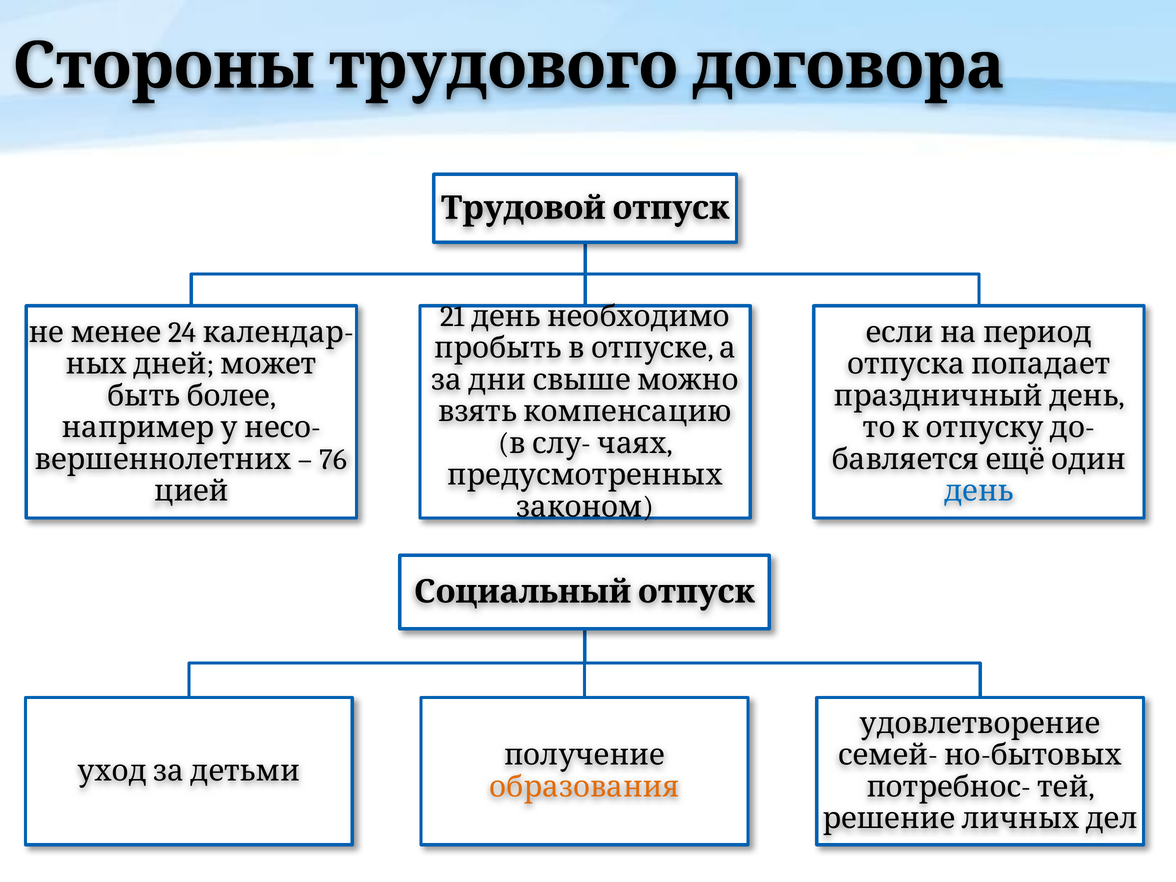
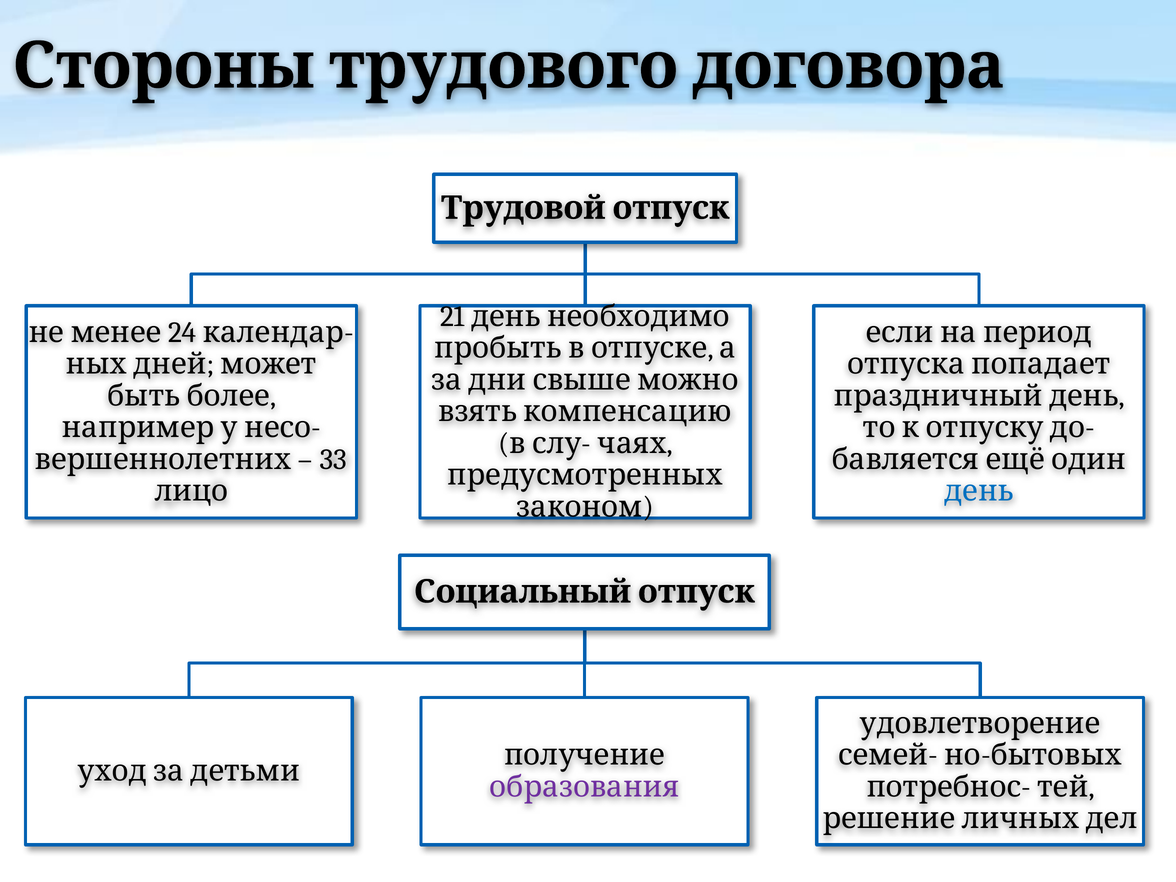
76: 76 -> 33
цией: цией -> лицо
образования colour: orange -> purple
